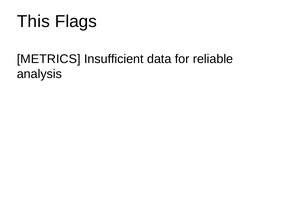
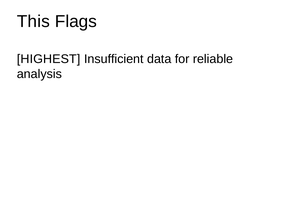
METRICS: METRICS -> HIGHEST
